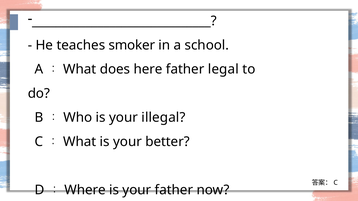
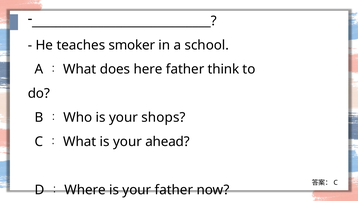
legal: legal -> think
illegal: illegal -> shops
better: better -> ahead
